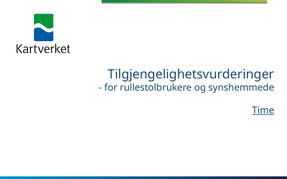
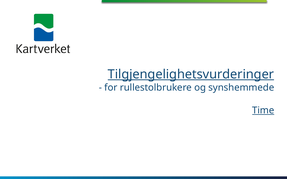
Tilgjengelighetsvurderinger underline: none -> present
